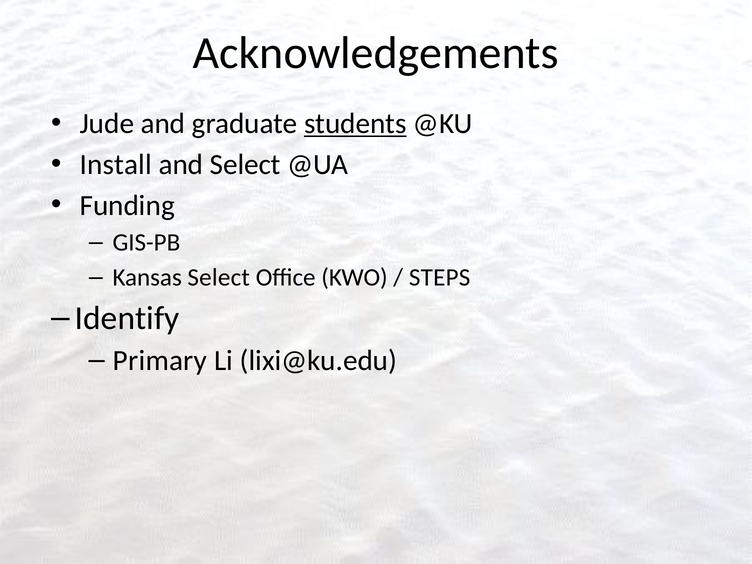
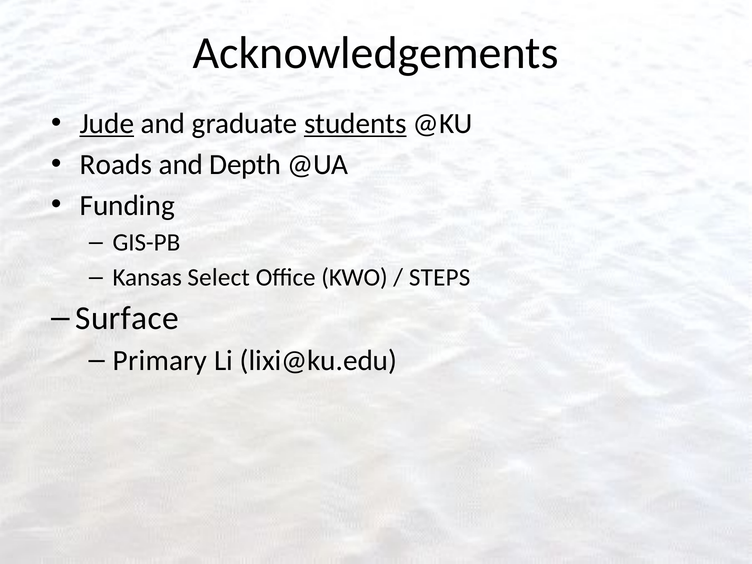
Jude underline: none -> present
Install: Install -> Roads
and Select: Select -> Depth
Identify: Identify -> Surface
